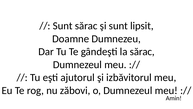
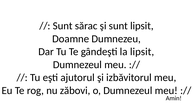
la sărac: sărac -> lipsit
